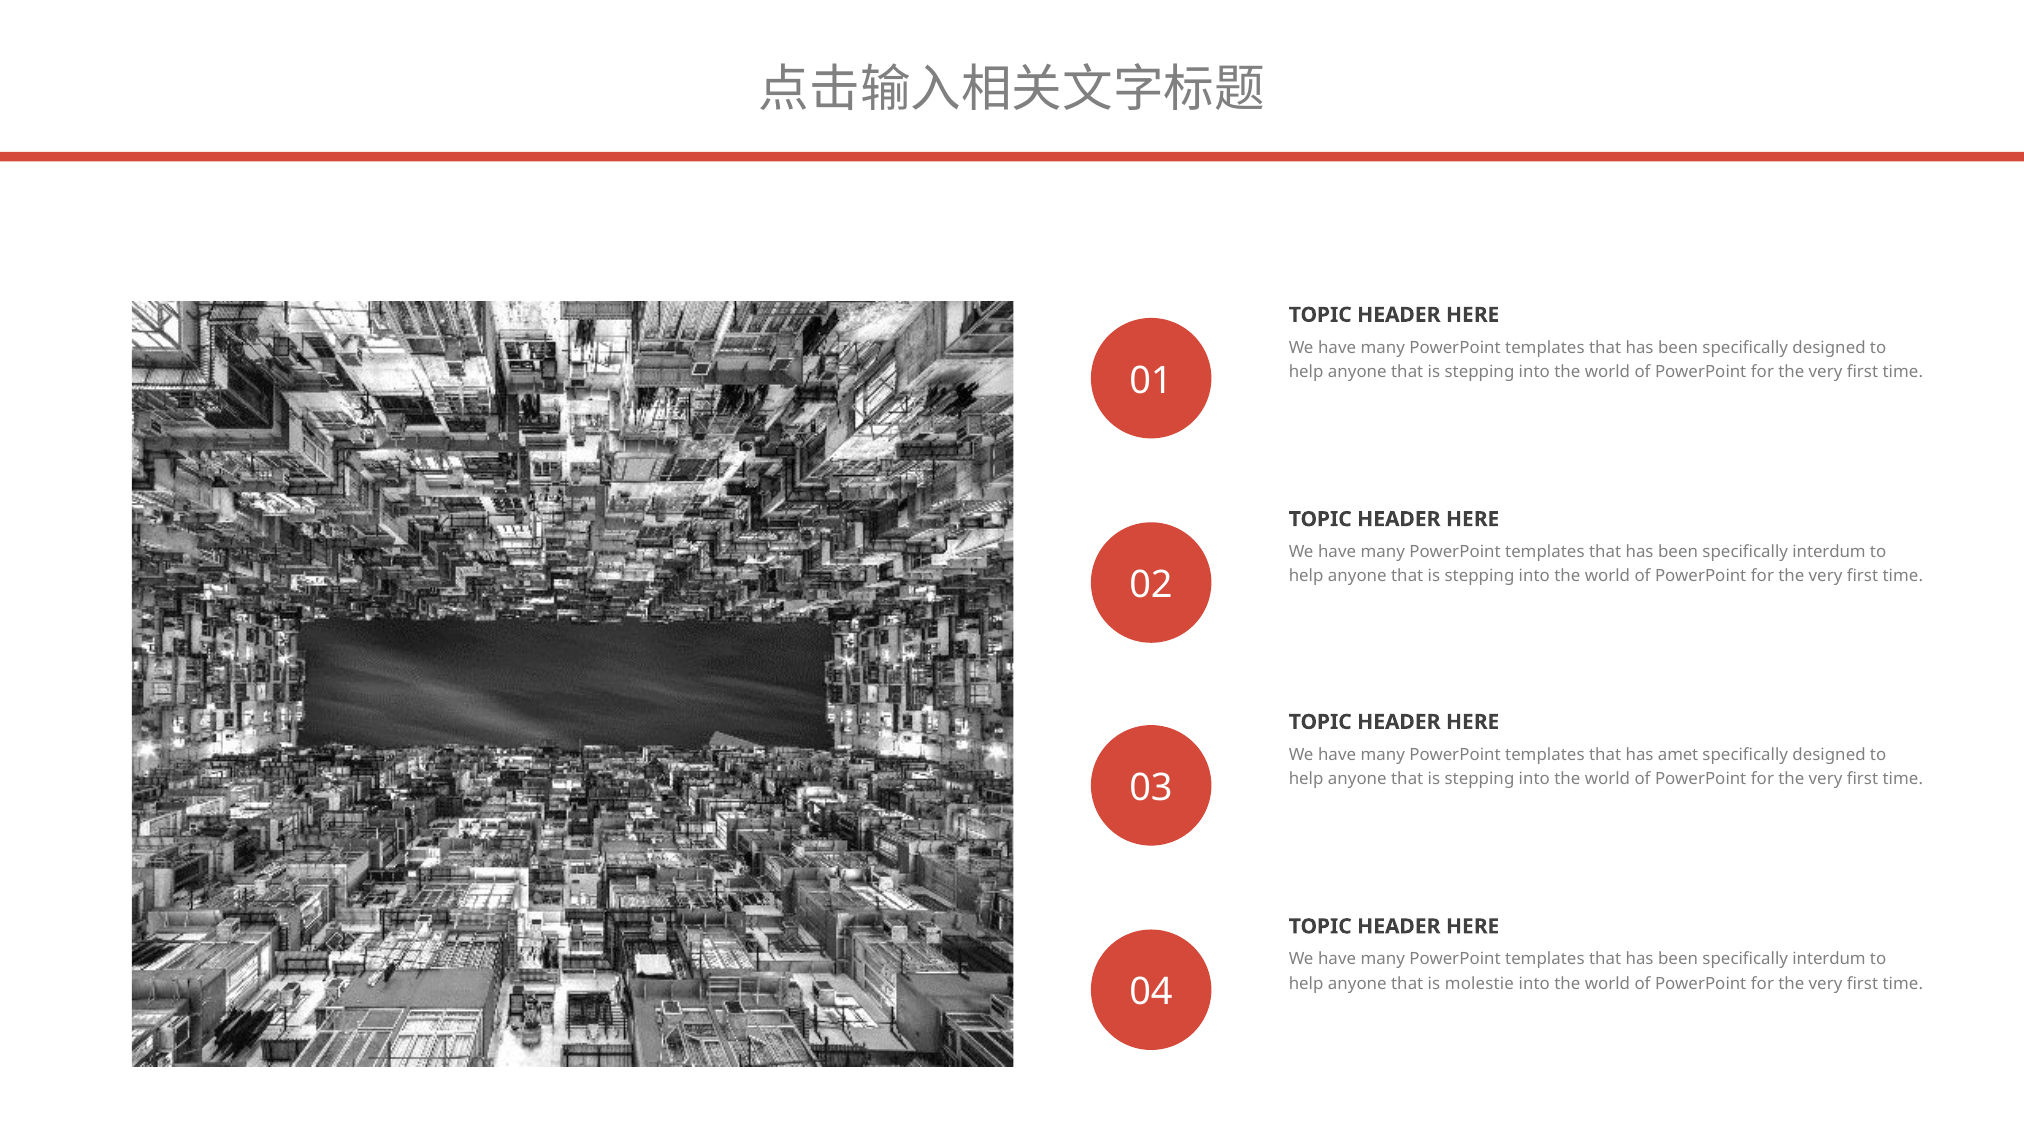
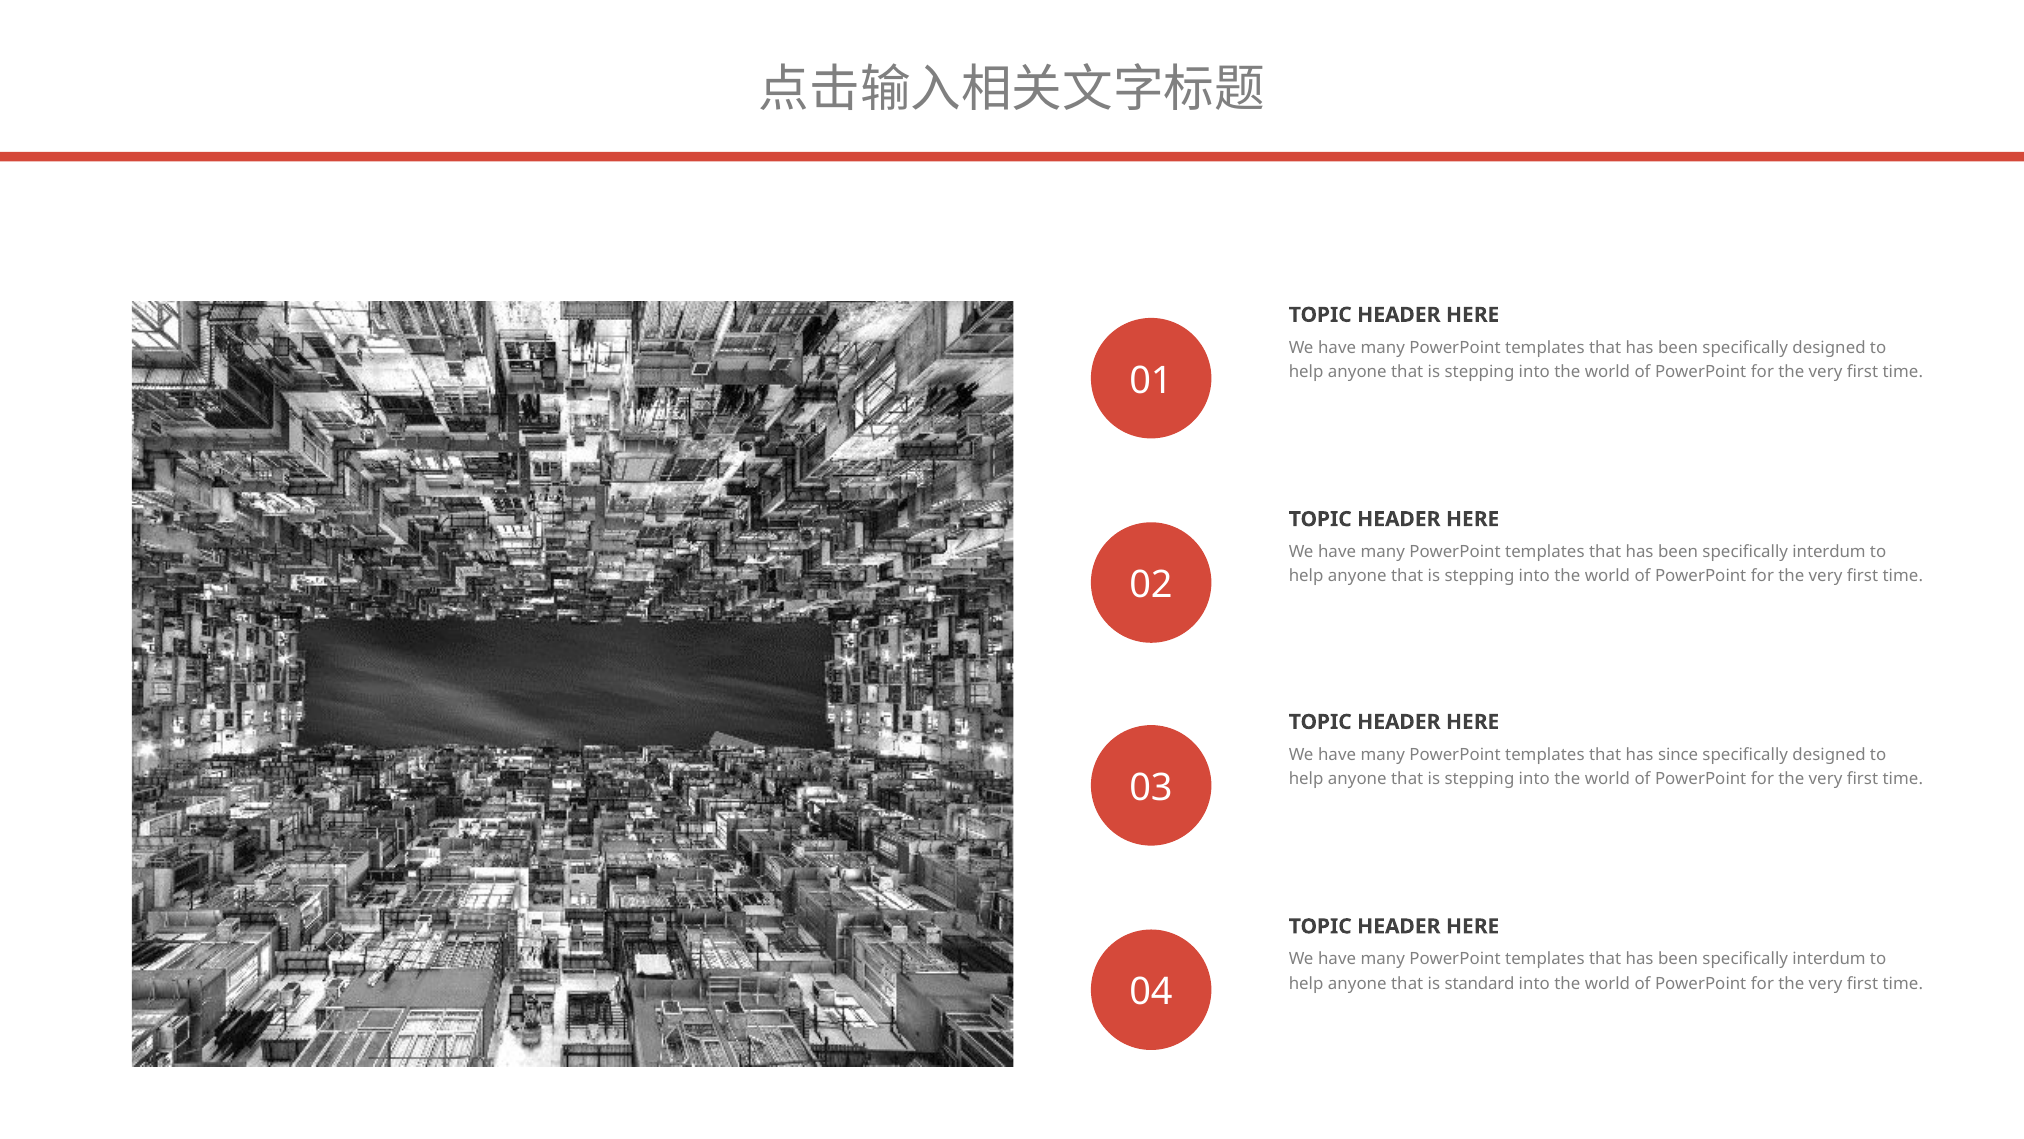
amet: amet -> since
molestie: molestie -> standard
